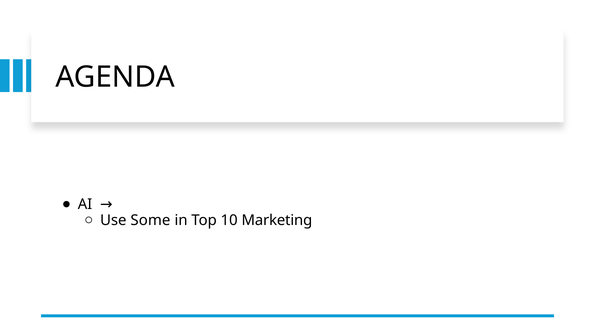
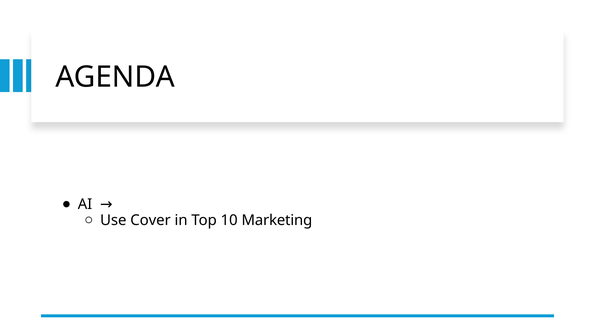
Some: Some -> Cover
